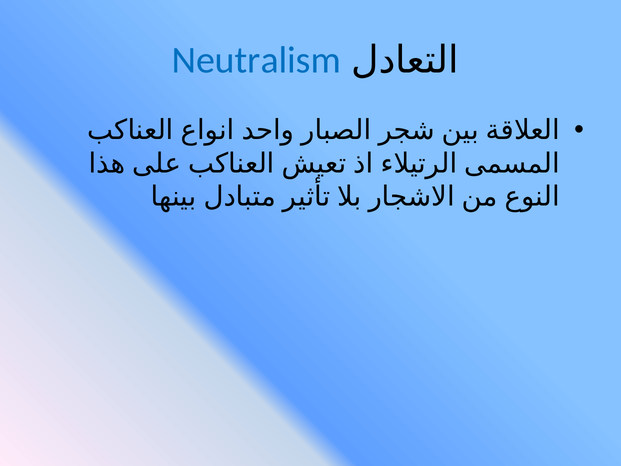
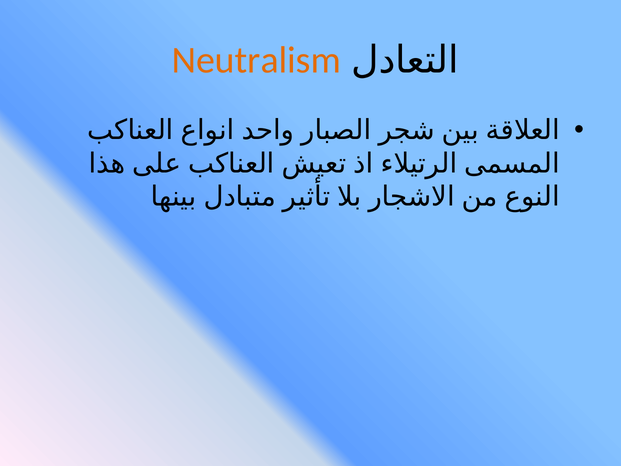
Neutralism colour: blue -> orange
